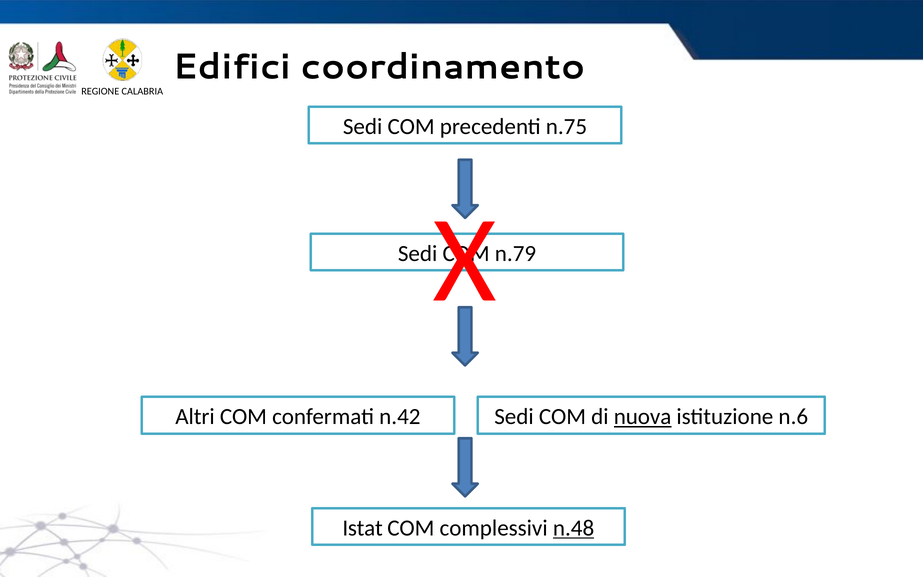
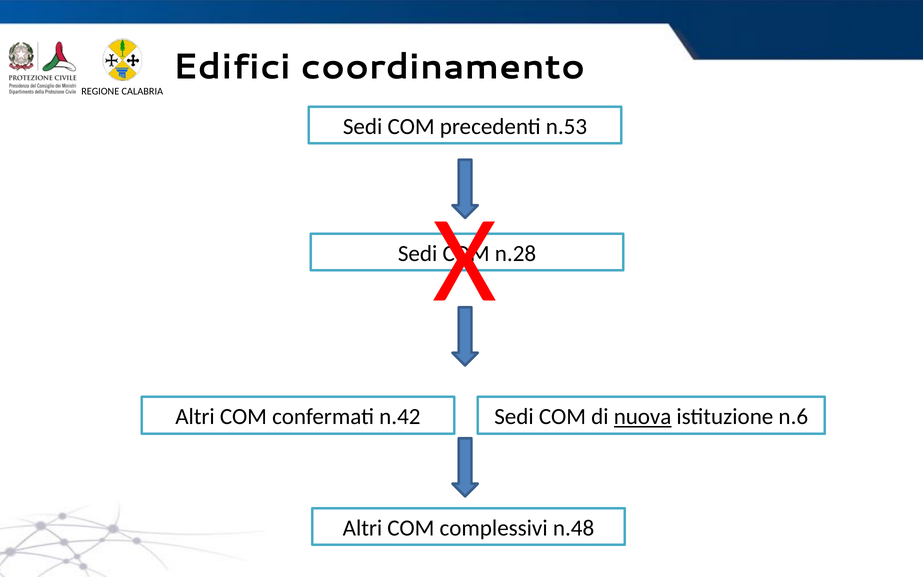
n.75: n.75 -> n.53
n.79: n.79 -> n.28
Istat at (363, 528): Istat -> Altri
n.48 underline: present -> none
